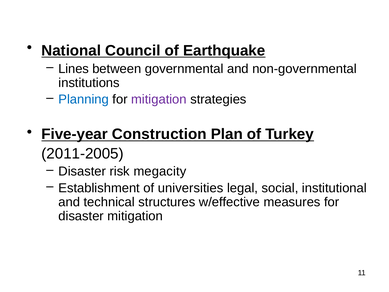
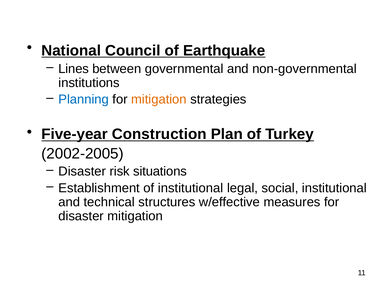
mitigation at (159, 99) colour: purple -> orange
2011-2005: 2011-2005 -> 2002-2005
megacity: megacity -> situations
of universities: universities -> institutional
